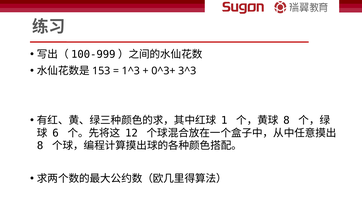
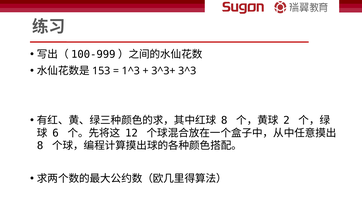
0^3+: 0^3+ -> 3^3+
1 at (224, 120): 1 -> 8
8 at (286, 120): 8 -> 2
